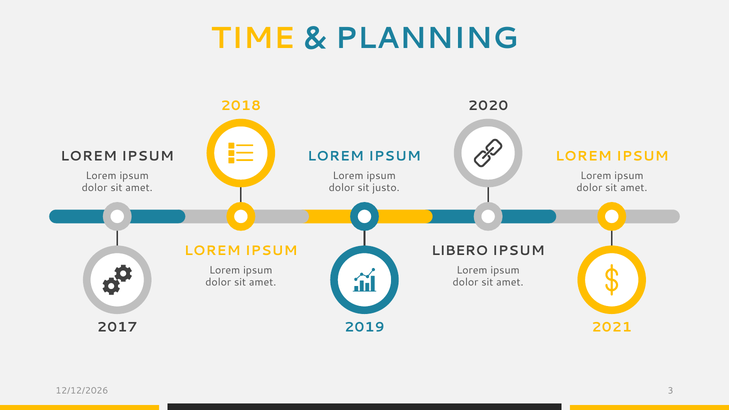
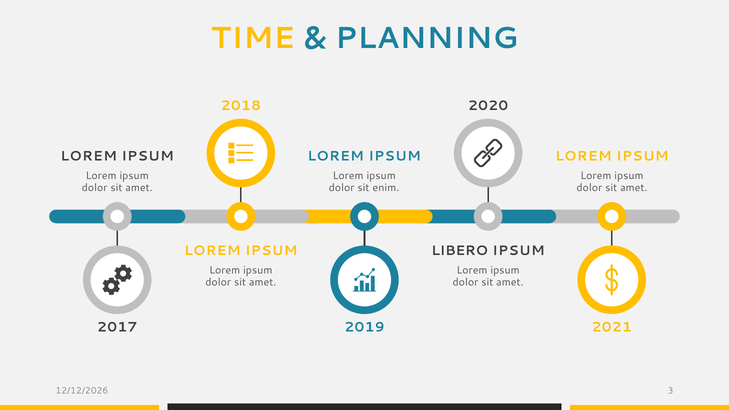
justo: justo -> enim
